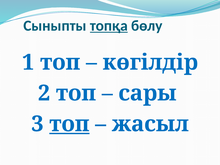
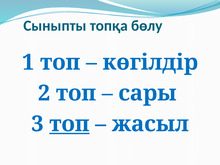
топқа underline: present -> none
